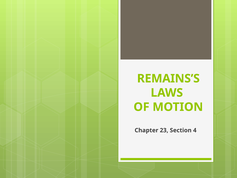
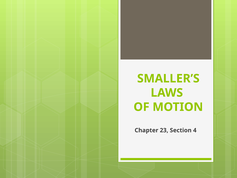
REMAINS’S: REMAINS’S -> SMALLER’S
